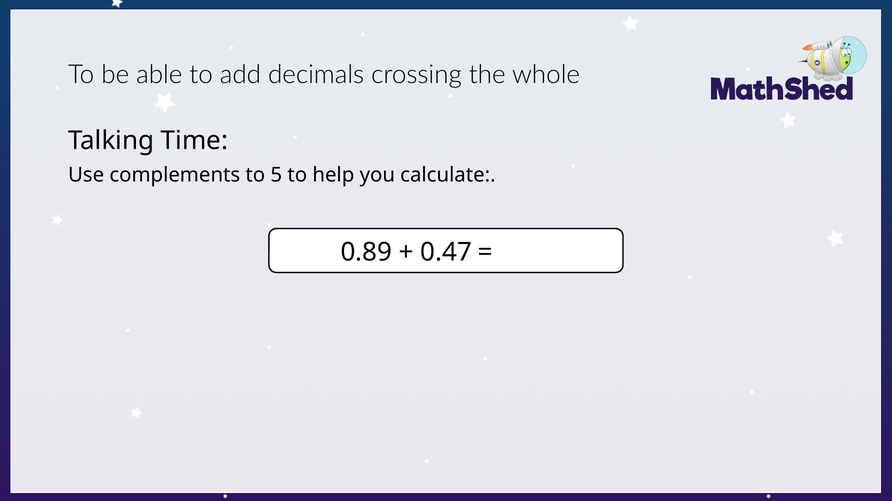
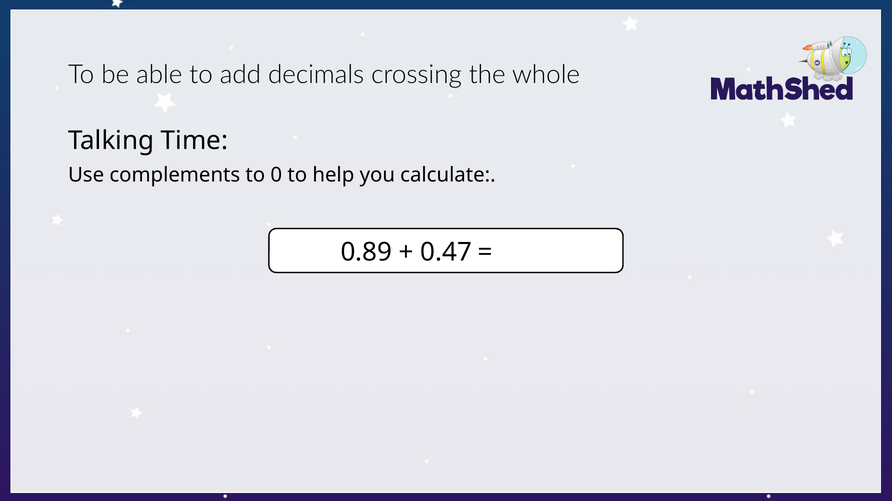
5: 5 -> 0
